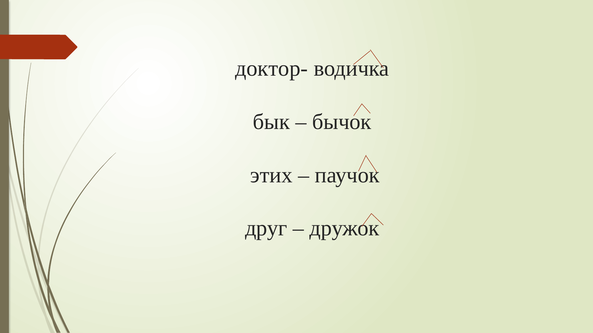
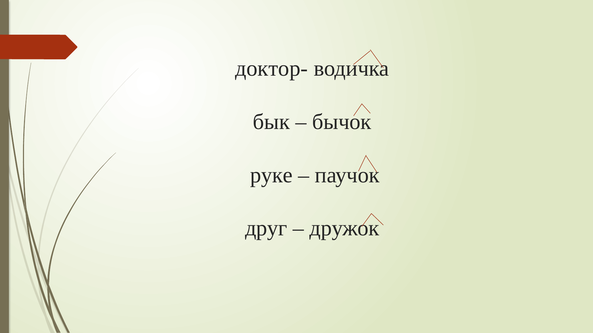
этих: этих -> руке
